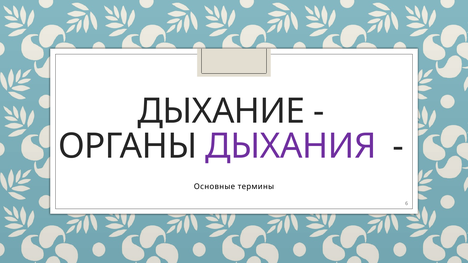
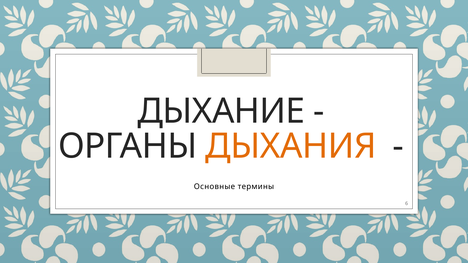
ДЫХАНИЯ colour: purple -> orange
